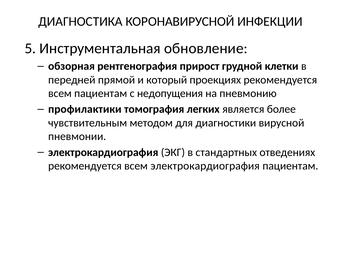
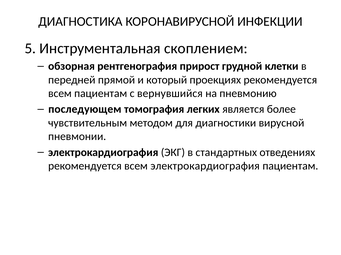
обновление: обновление -> скоплением
недопущения: недопущения -> вернувшийся
профилактики: профилактики -> последующем
